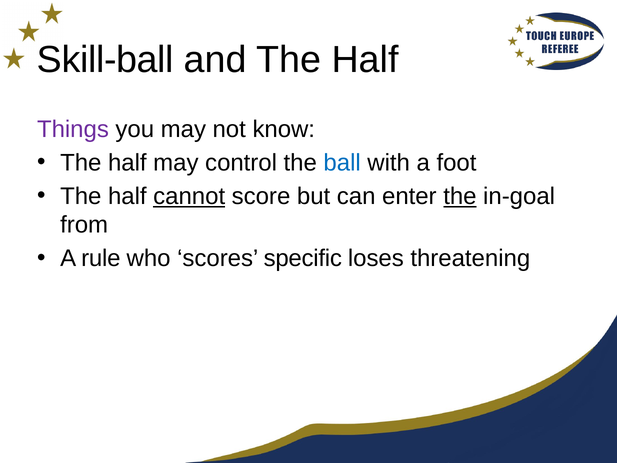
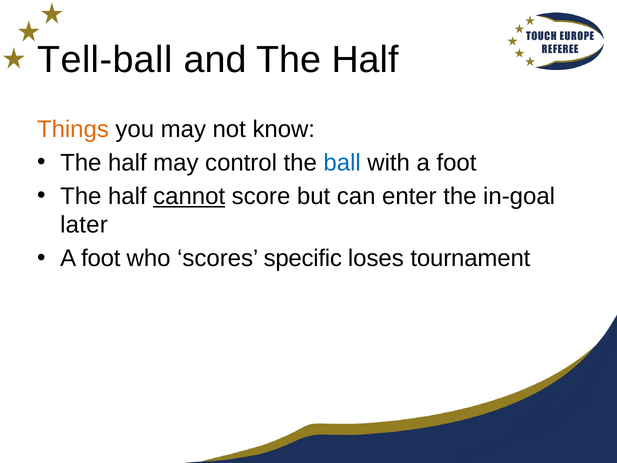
Skill-ball: Skill-ball -> Tell-ball
Things colour: purple -> orange
the at (460, 196) underline: present -> none
from: from -> later
rule at (101, 258): rule -> foot
threatening: threatening -> tournament
